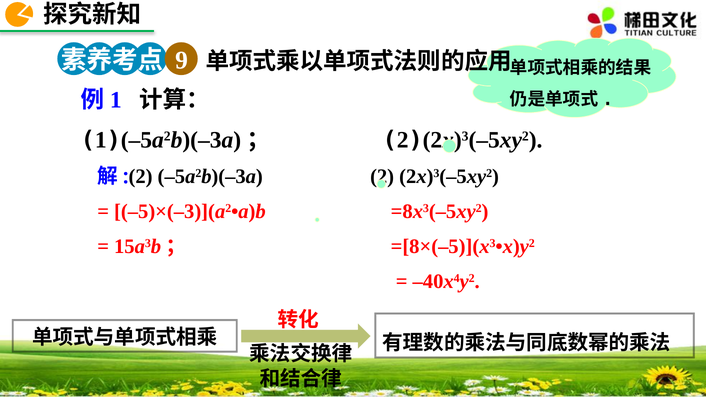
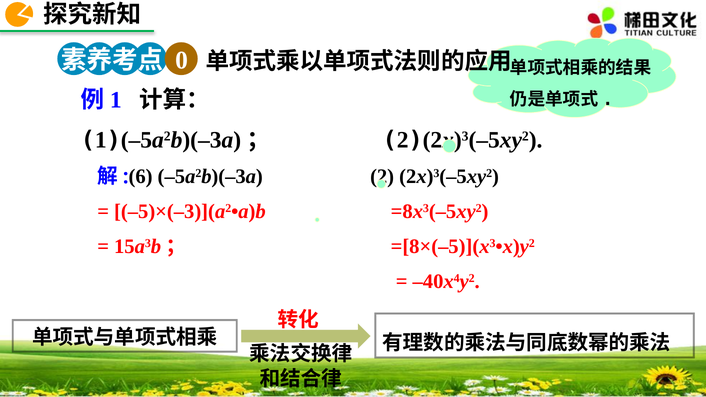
9: 9 -> 0
2 at (141, 177): 2 -> 6
